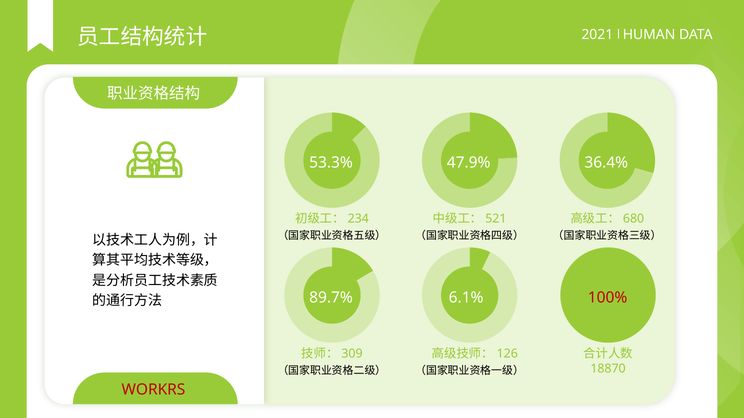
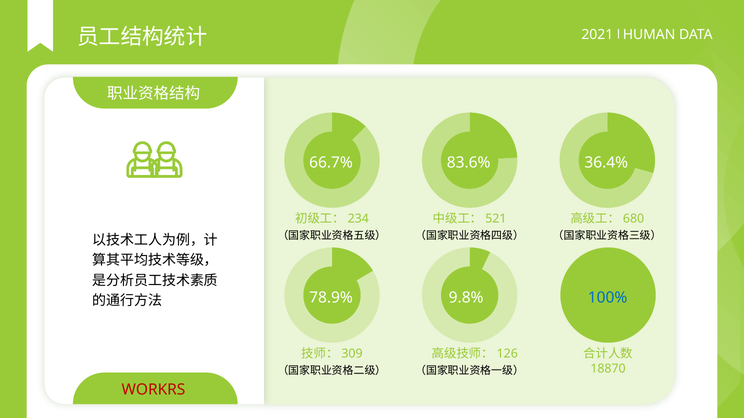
53.3%: 53.3% -> 66.7%
47.9%: 47.9% -> 83.6%
6.1%: 6.1% -> 9.8%
100% colour: red -> blue
89.7%: 89.7% -> 78.9%
